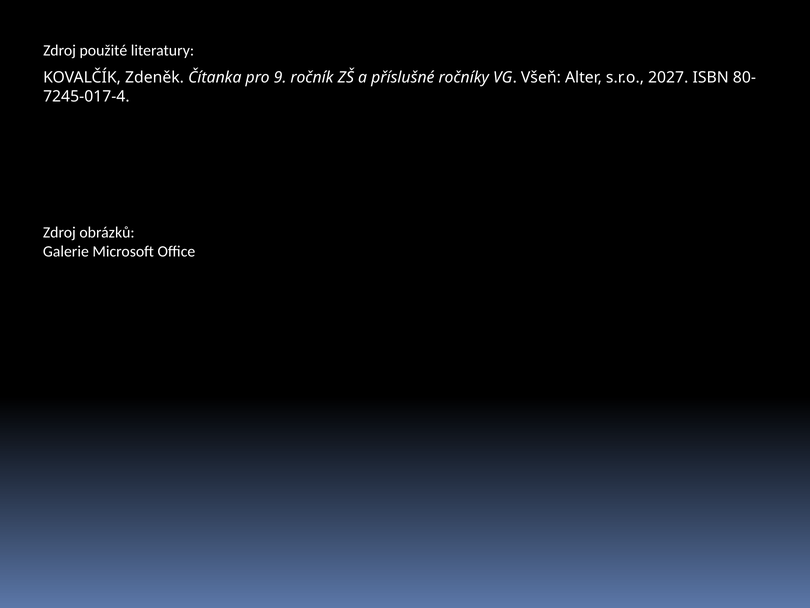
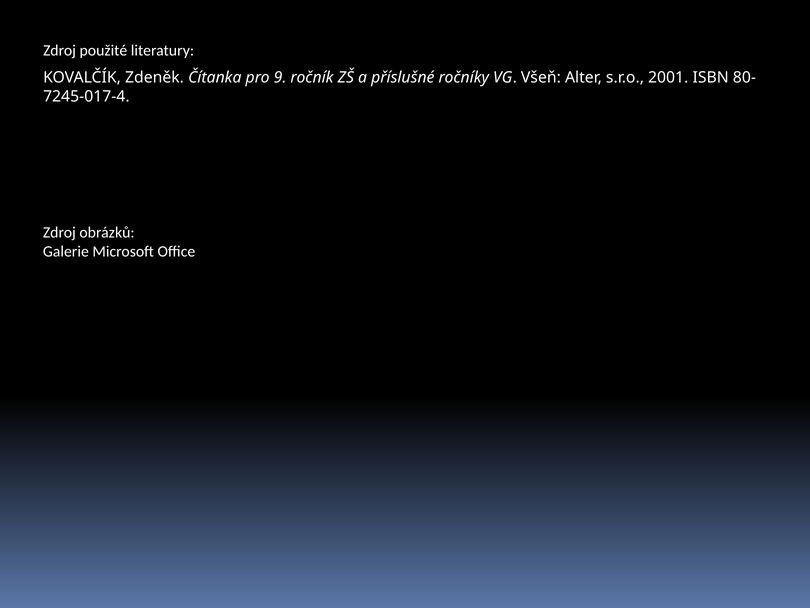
2027: 2027 -> 2001
